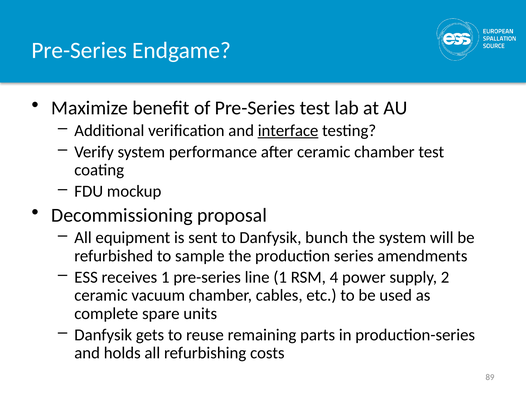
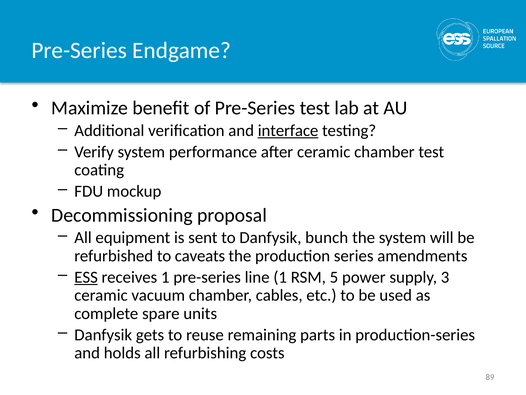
sample: sample -> caveats
ESS underline: none -> present
4: 4 -> 5
2: 2 -> 3
